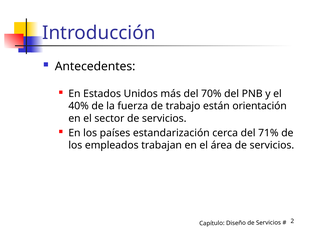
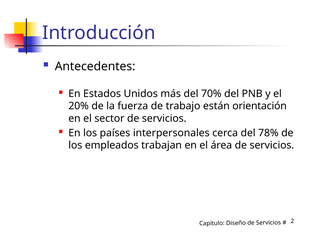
40%: 40% -> 20%
estandarización: estandarización -> interpersonales
71%: 71% -> 78%
